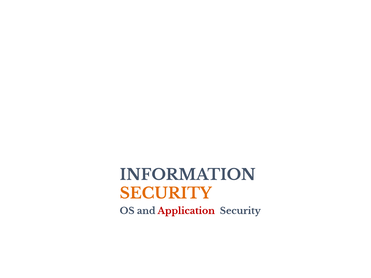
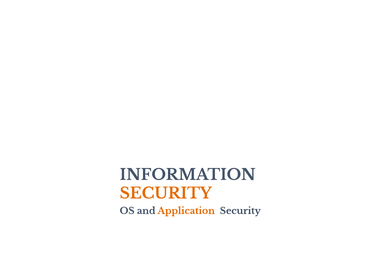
Application colour: red -> orange
